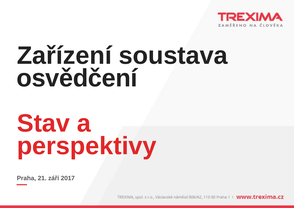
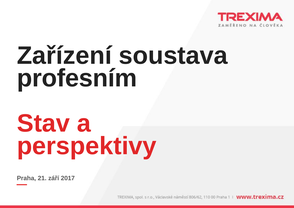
osvědčení: osvědčení -> profesním
